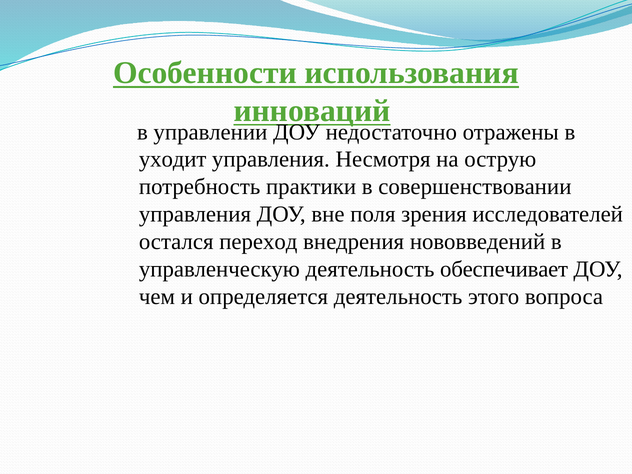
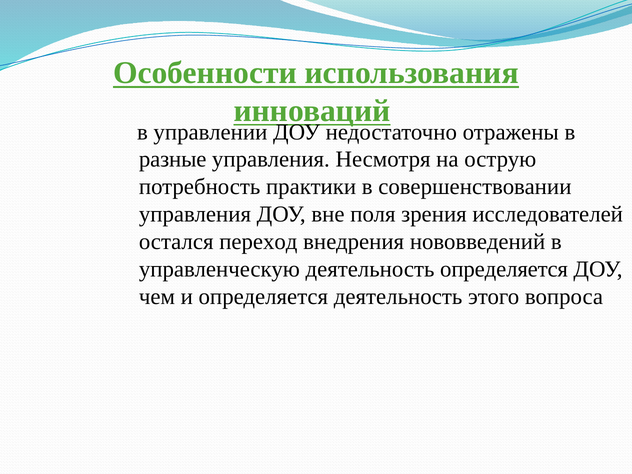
уходит: уходит -> разные
деятельность обеспечивает: обеспечивает -> определяется
